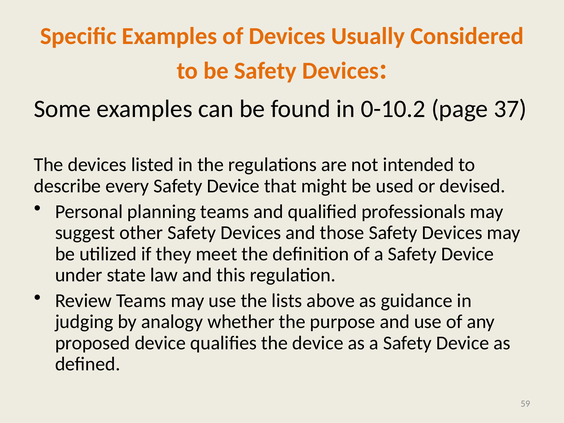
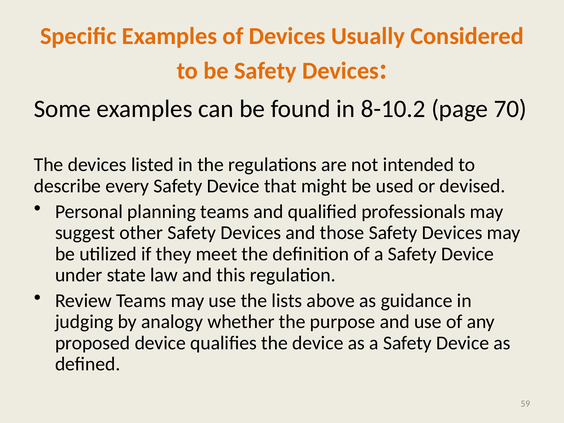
0-10.2: 0-10.2 -> 8-10.2
37: 37 -> 70
